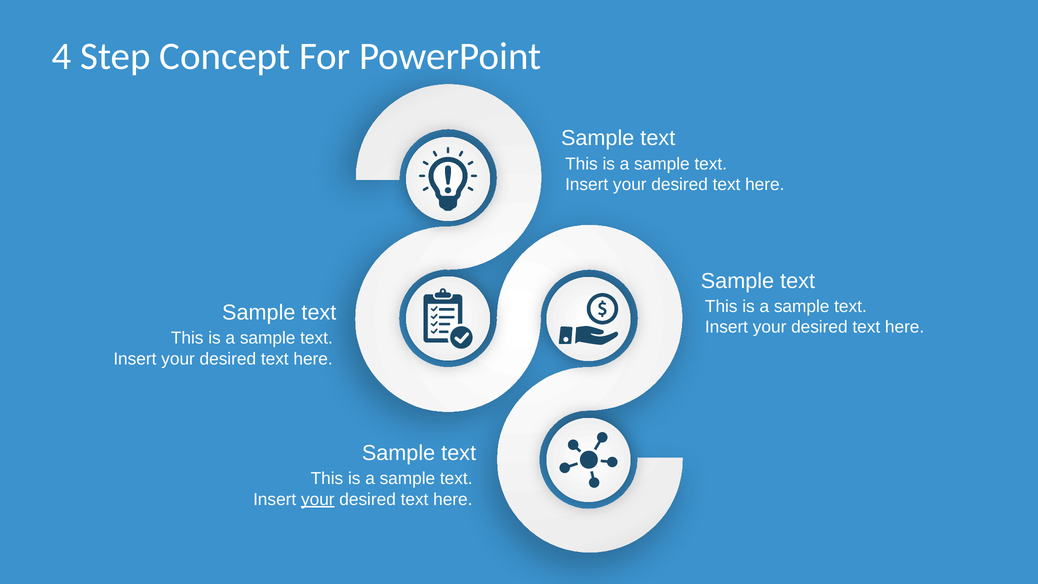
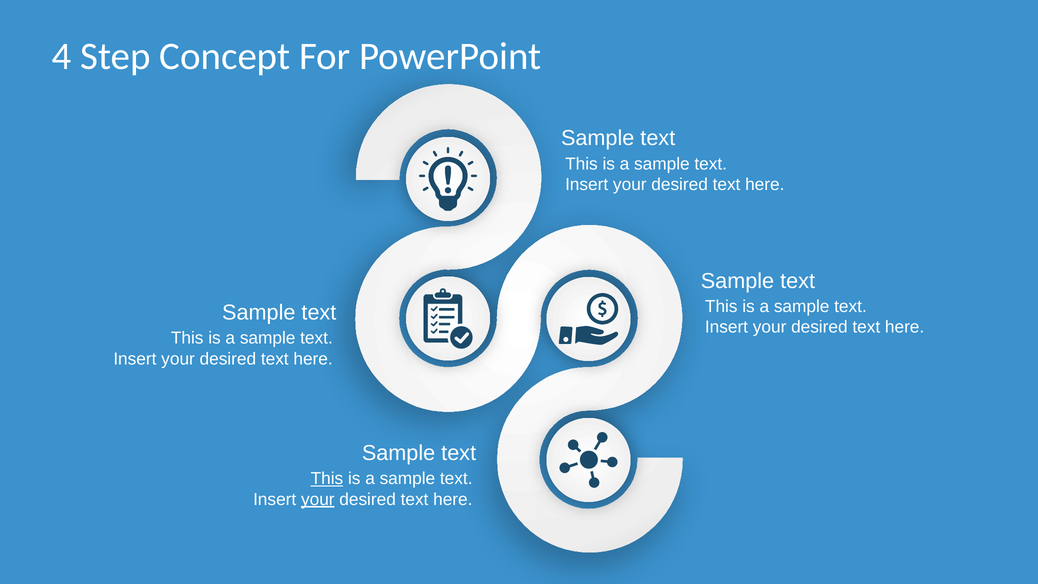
This at (327, 478) underline: none -> present
